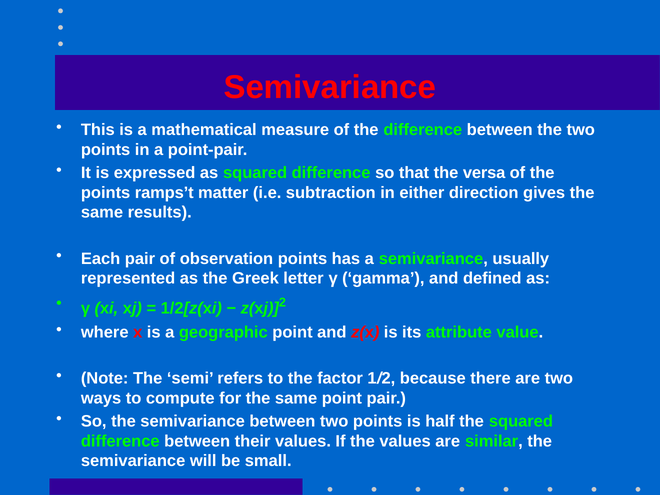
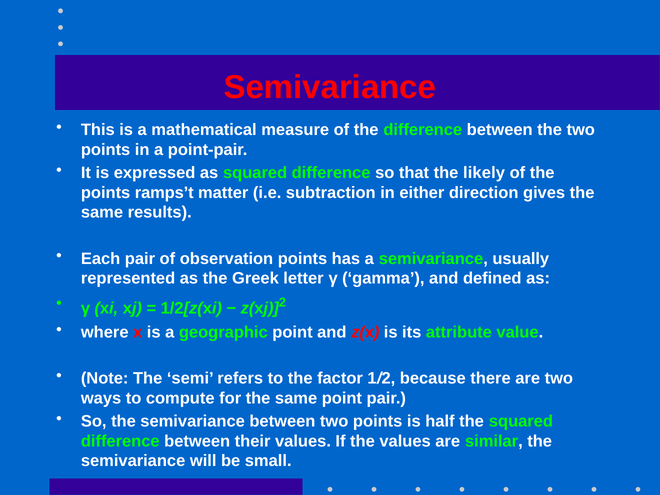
versa: versa -> likely
